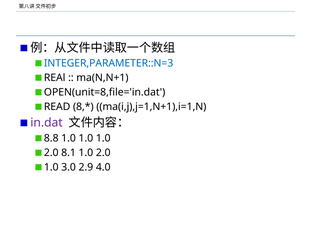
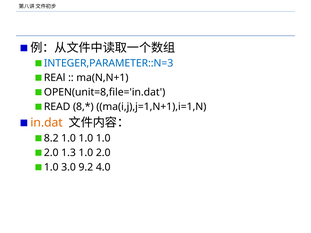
in.dat colour: purple -> orange
8.8: 8.8 -> 8.2
8.1: 8.1 -> 1.3
2.9: 2.9 -> 9.2
